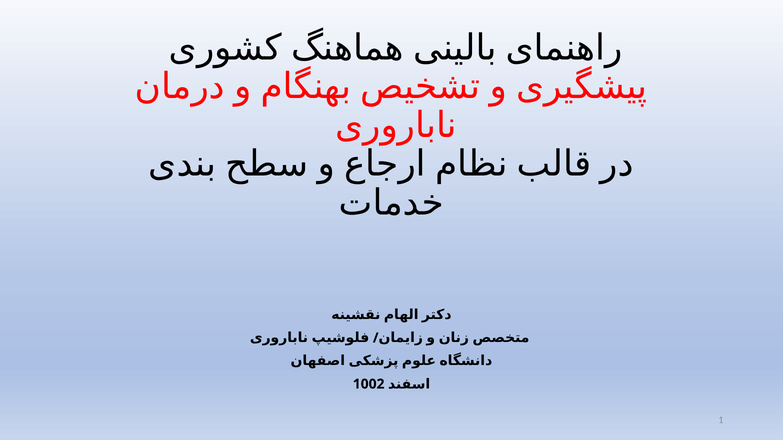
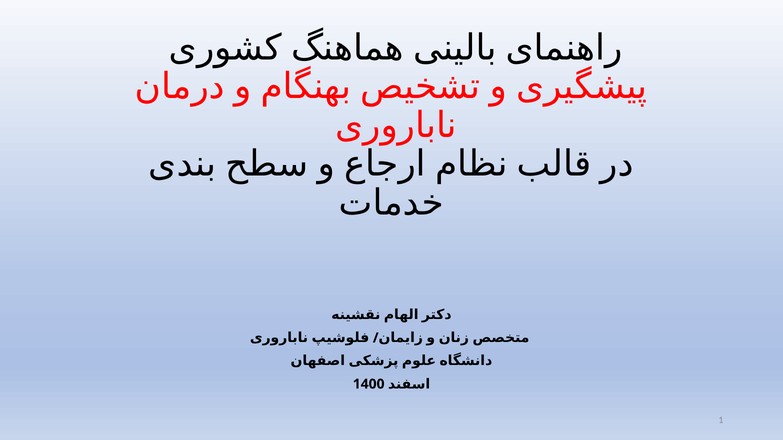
1002: 1002 -> 1400
